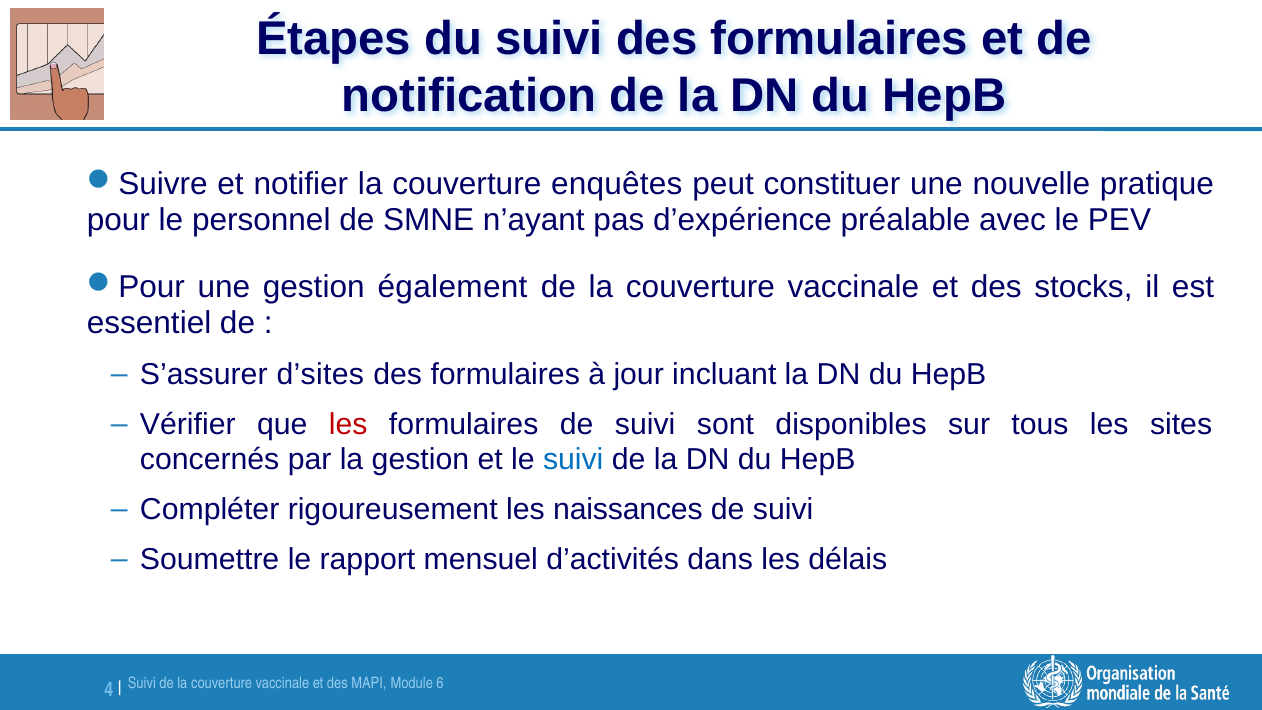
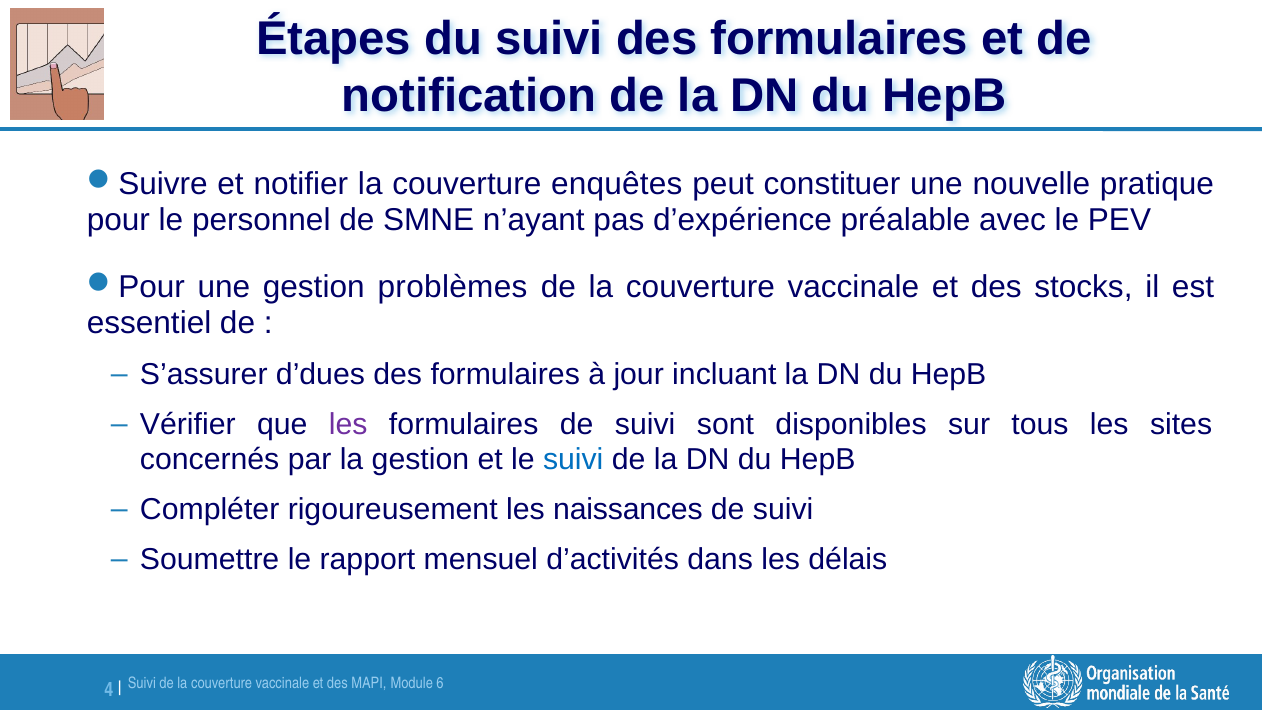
également: également -> problèmes
d’sites: d’sites -> d’dues
les at (348, 425) colour: red -> purple
